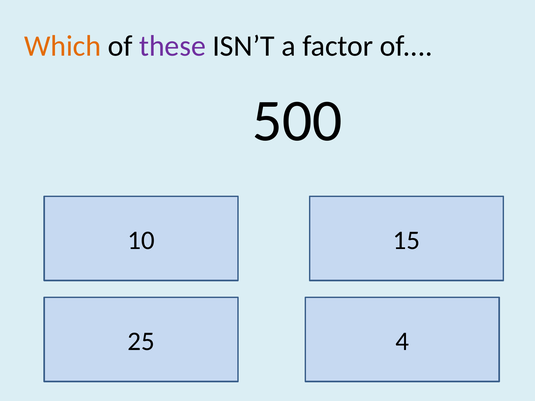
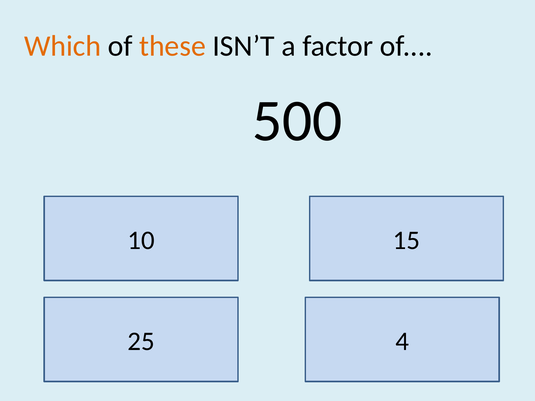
these colour: purple -> orange
